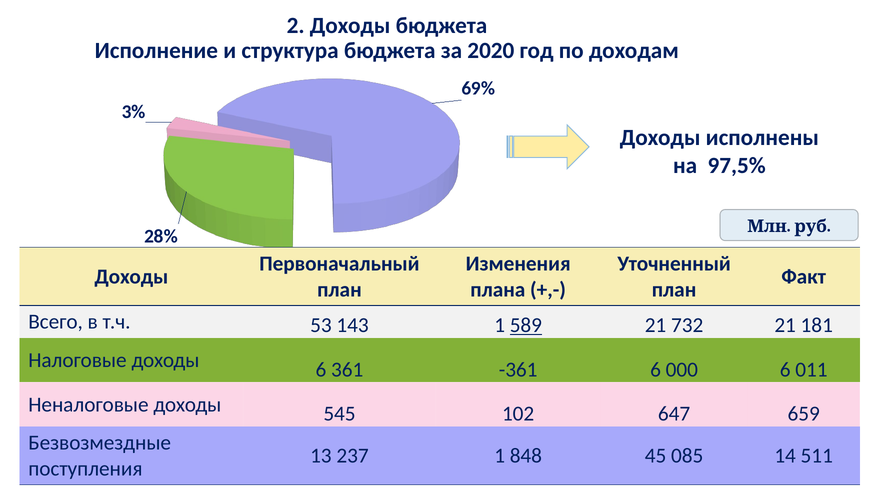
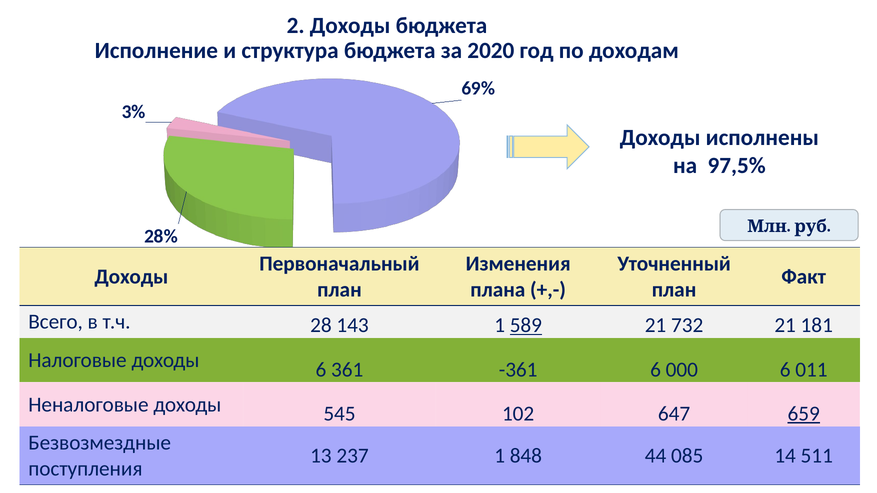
53: 53 -> 28
659 underline: none -> present
45: 45 -> 44
